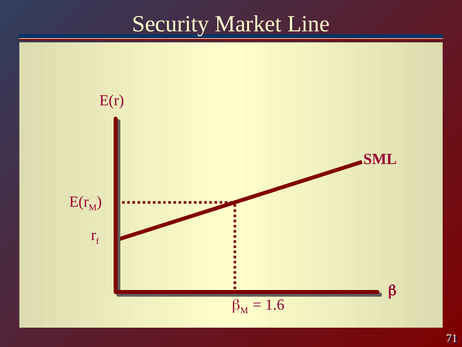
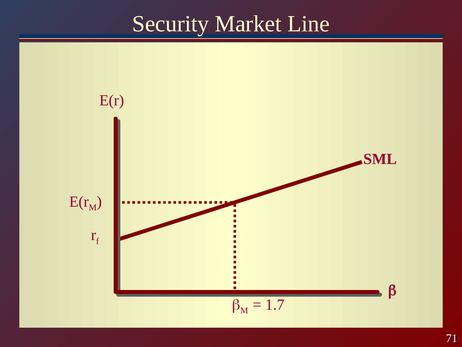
1.6: 1.6 -> 1.7
